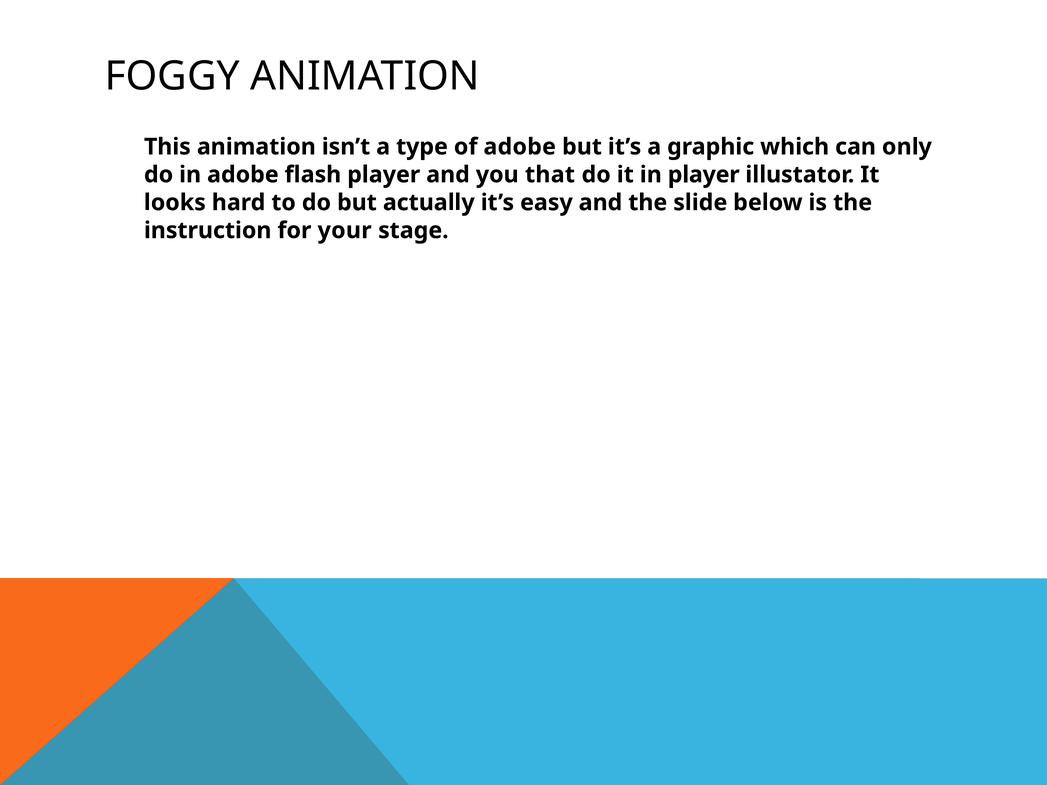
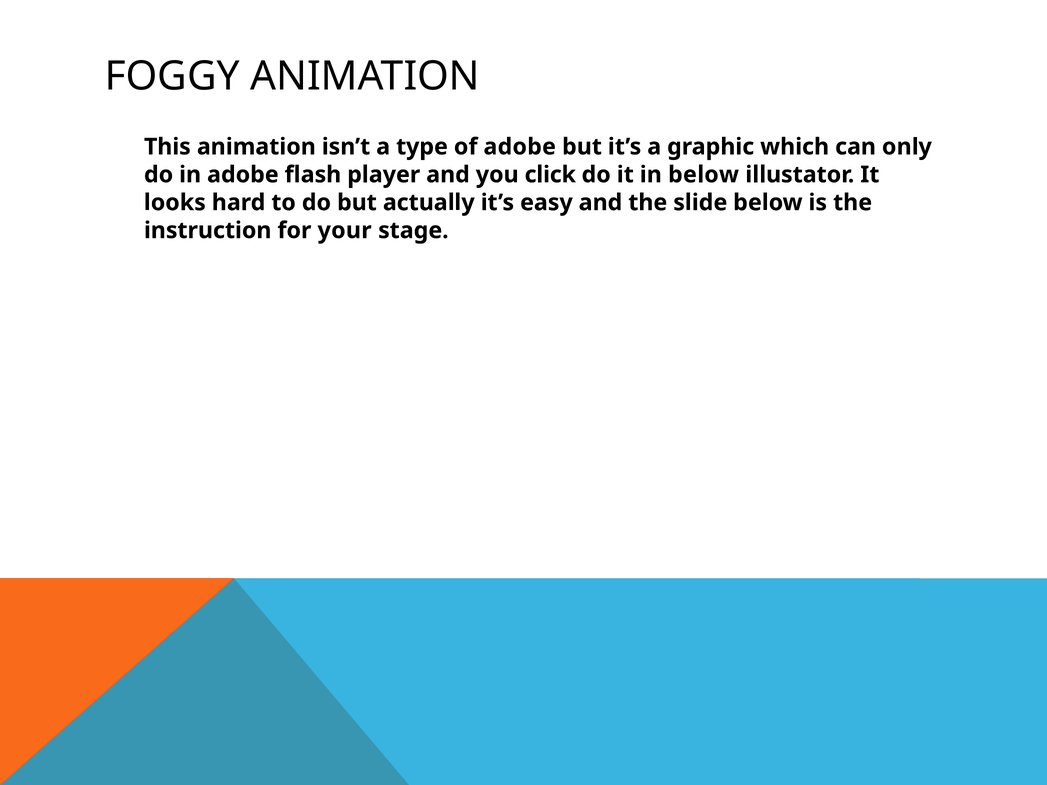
that: that -> click
in player: player -> below
